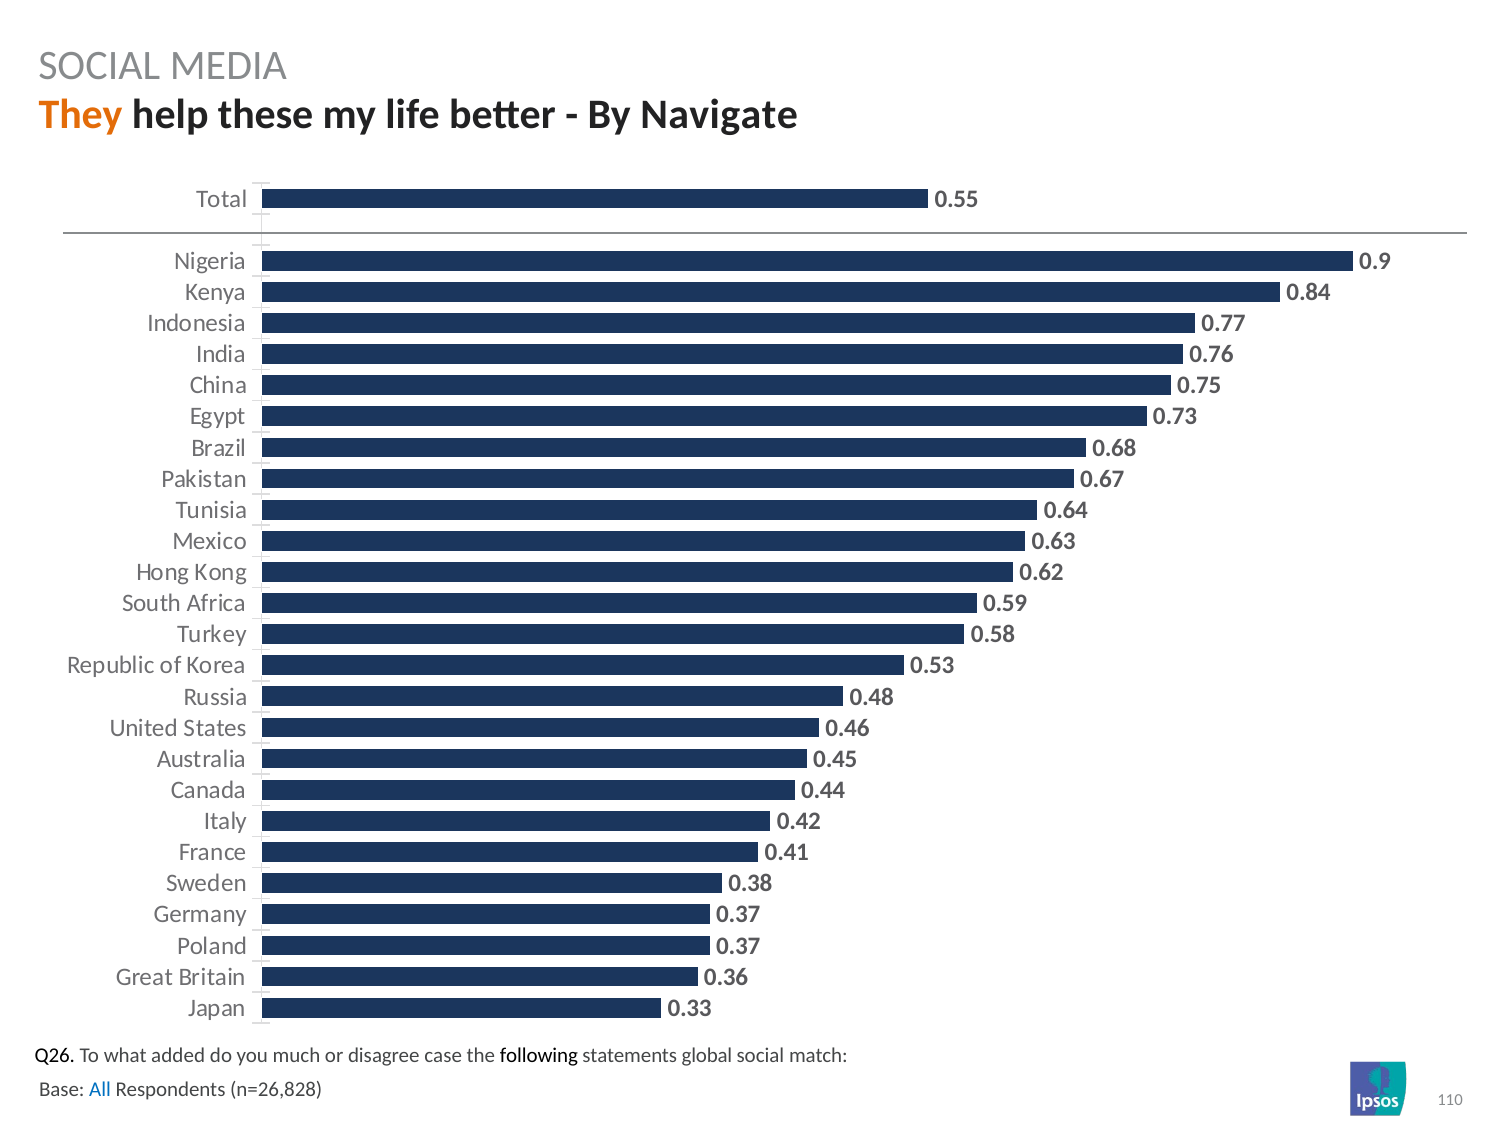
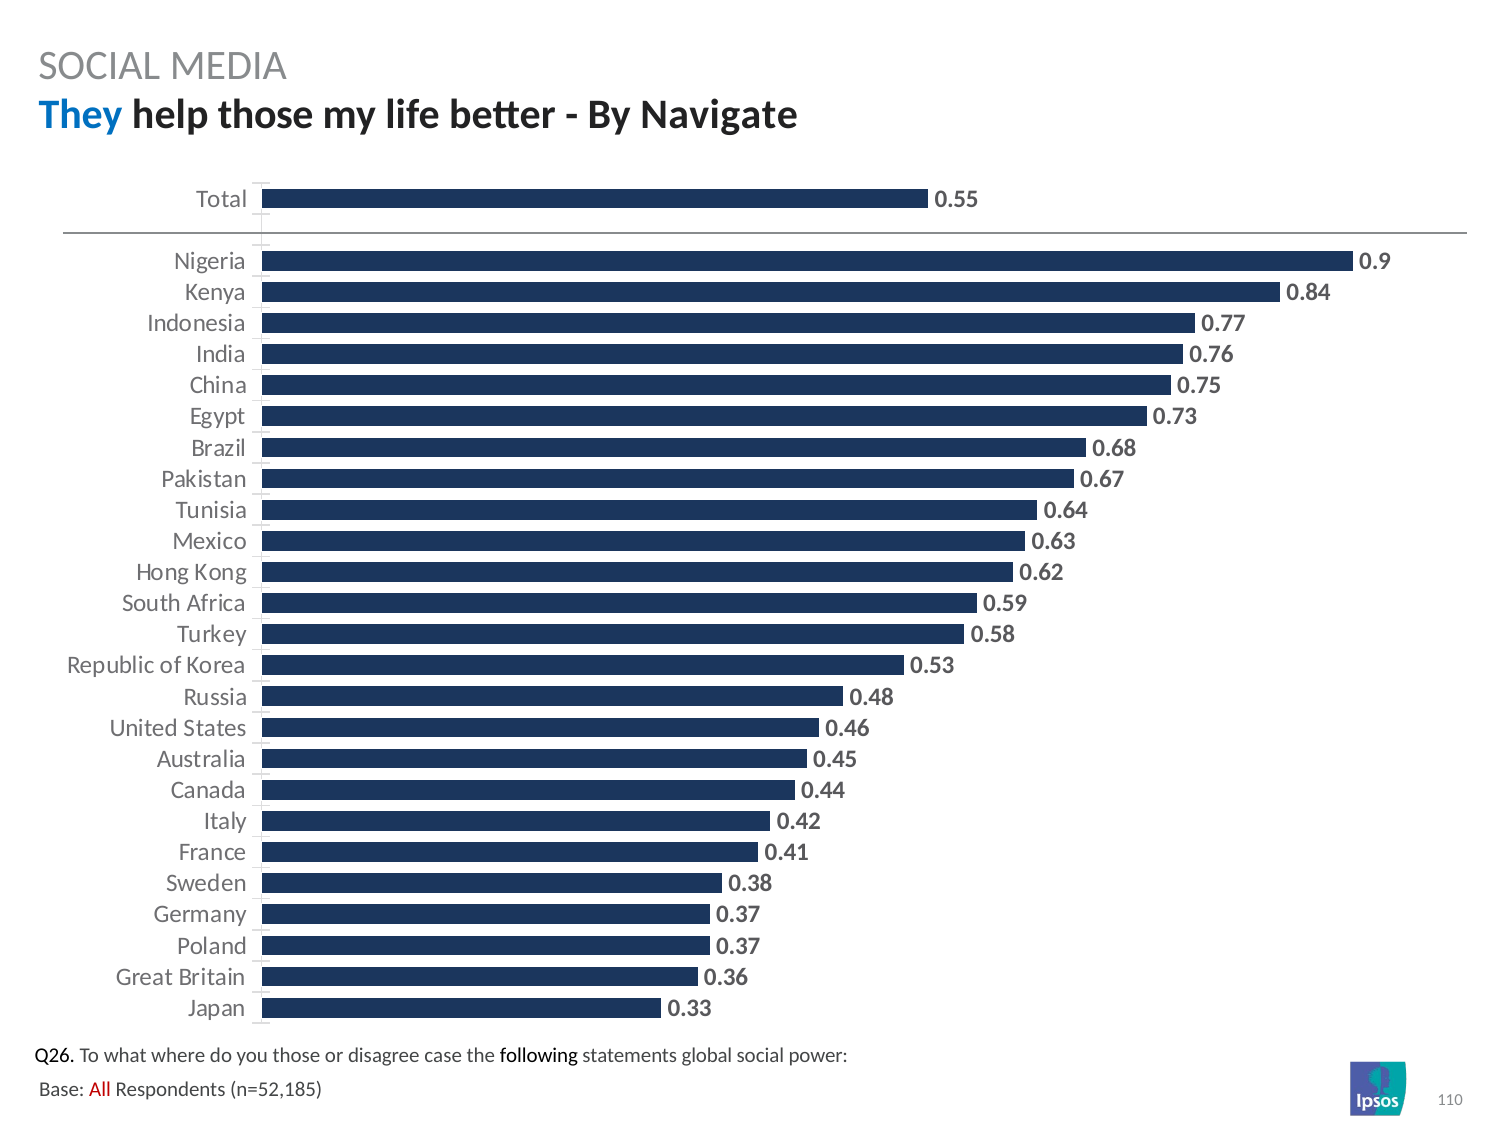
They colour: orange -> blue
help these: these -> those
added: added -> where
you much: much -> those
match: match -> power
All colour: blue -> red
n=26,828: n=26,828 -> n=52,185
